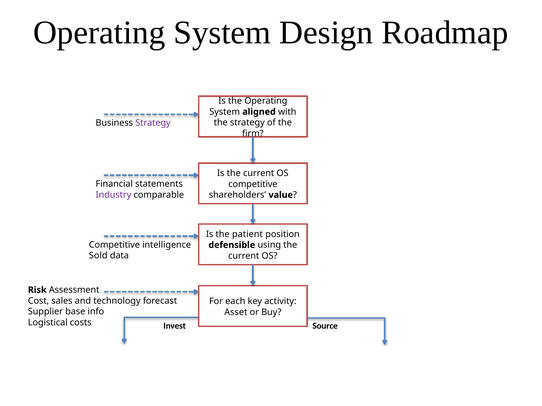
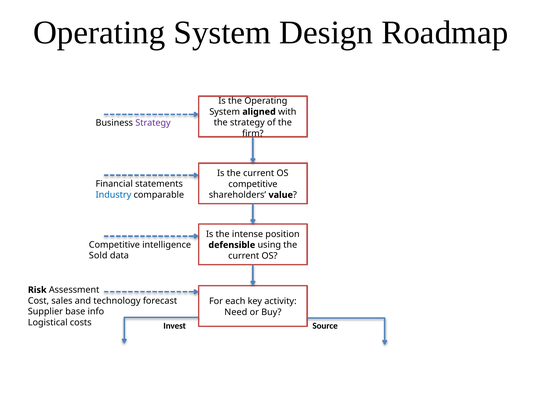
Industry colour: purple -> blue
patient: patient -> intense
Asset: Asset -> Need
